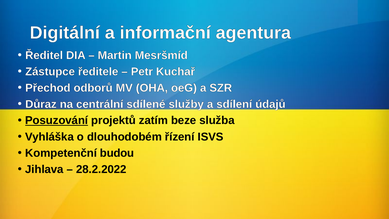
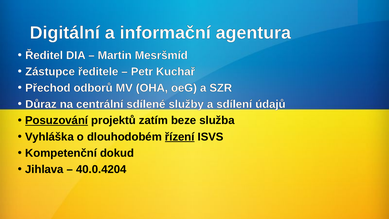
řízení underline: none -> present
budou: budou -> dokud
28.2.2022: 28.2.2022 -> 40.0.4204
